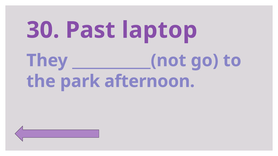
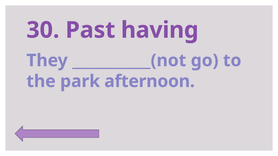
laptop: laptop -> having
